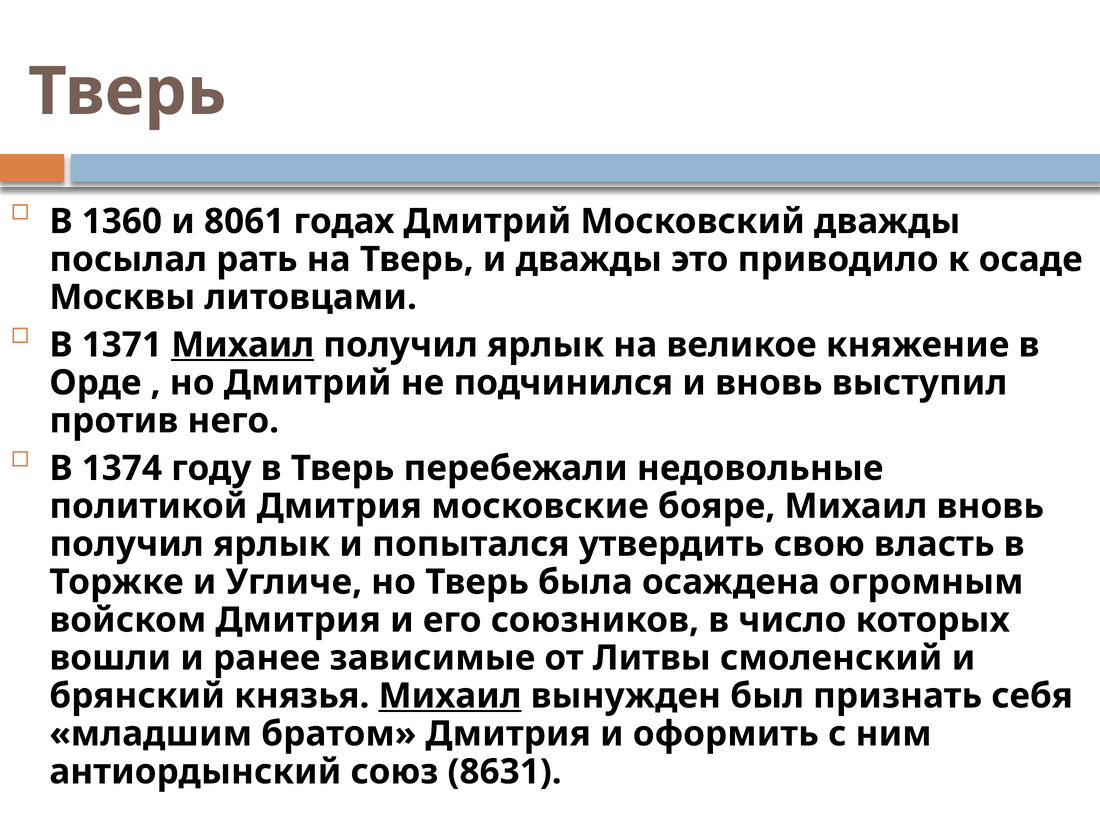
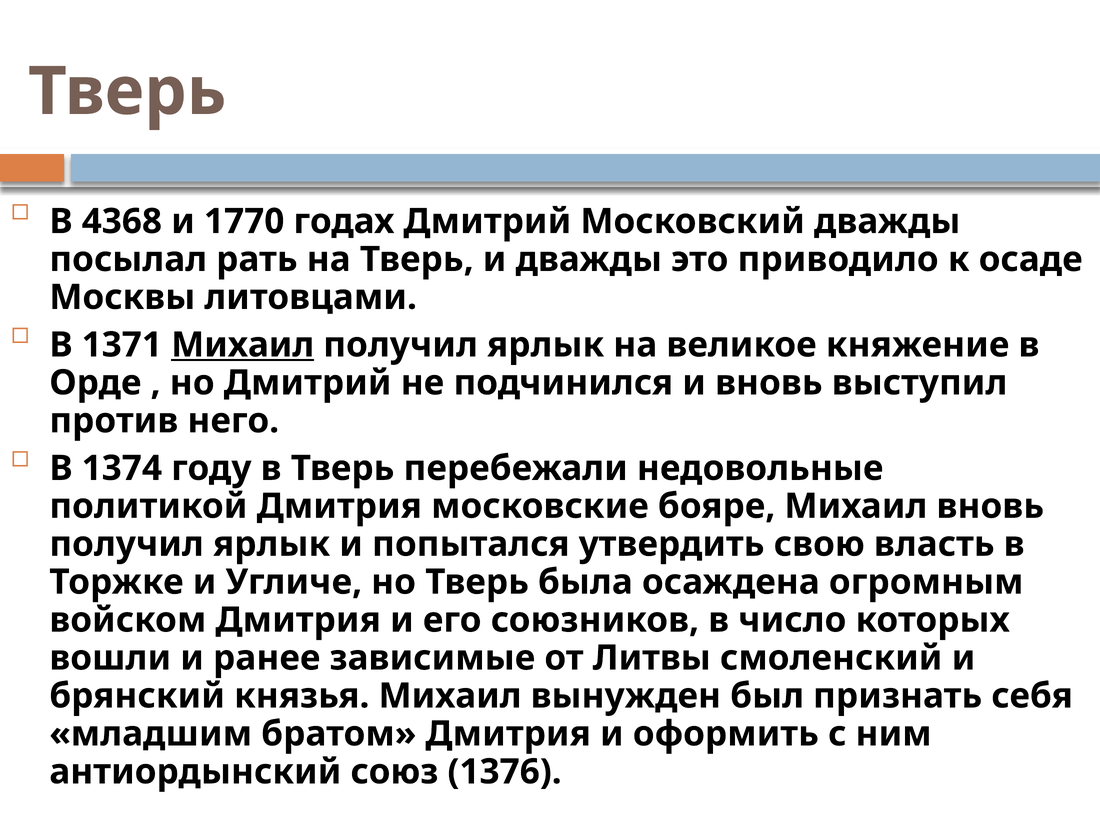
1360: 1360 -> 4368
8061: 8061 -> 1770
Михаил at (450, 696) underline: present -> none
8631: 8631 -> 1376
